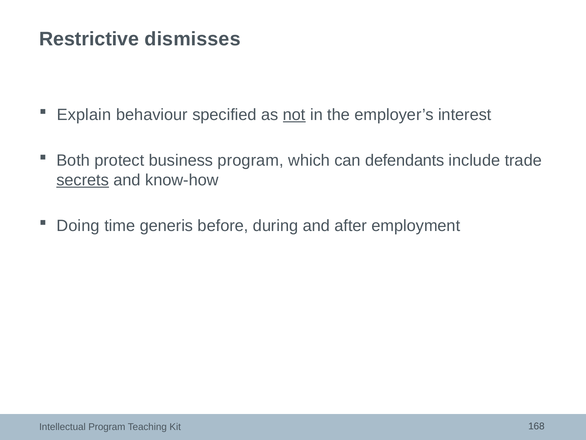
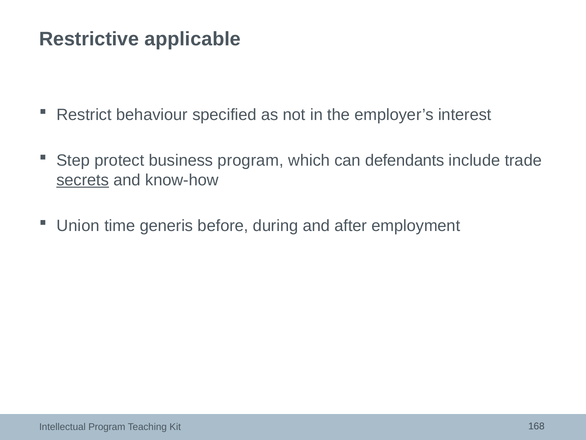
dismisses: dismisses -> applicable
Explain: Explain -> Restrict
not underline: present -> none
Both: Both -> Step
Doing: Doing -> Union
